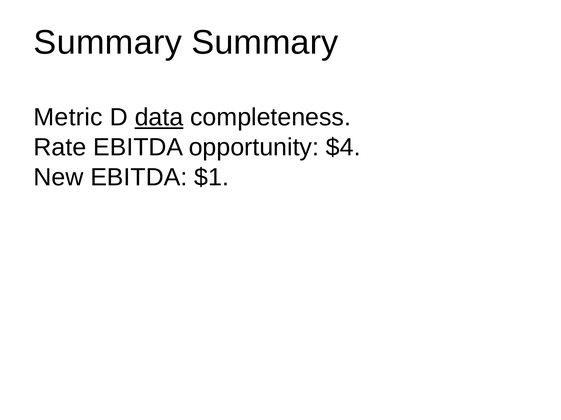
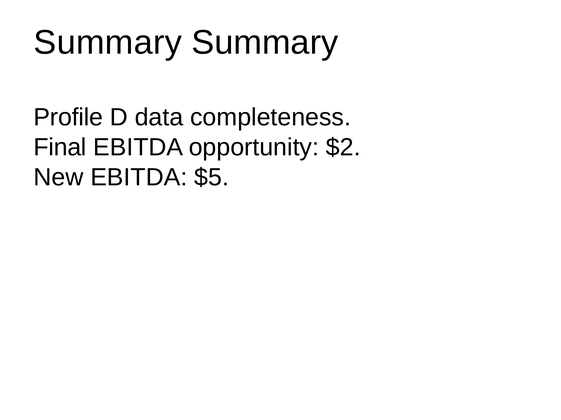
Metric: Metric -> Profile
data underline: present -> none
Rate: Rate -> Final
$4: $4 -> $2
$1: $1 -> $5
